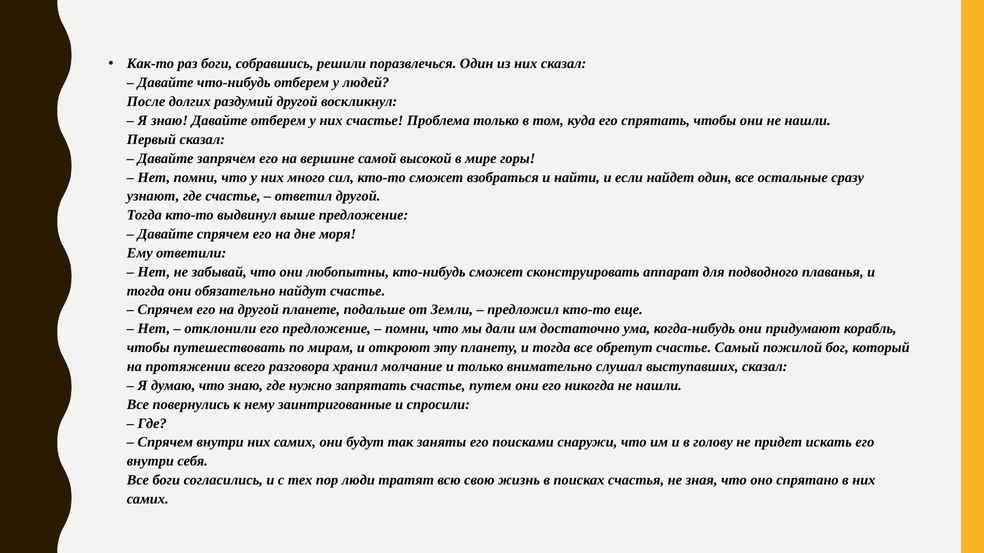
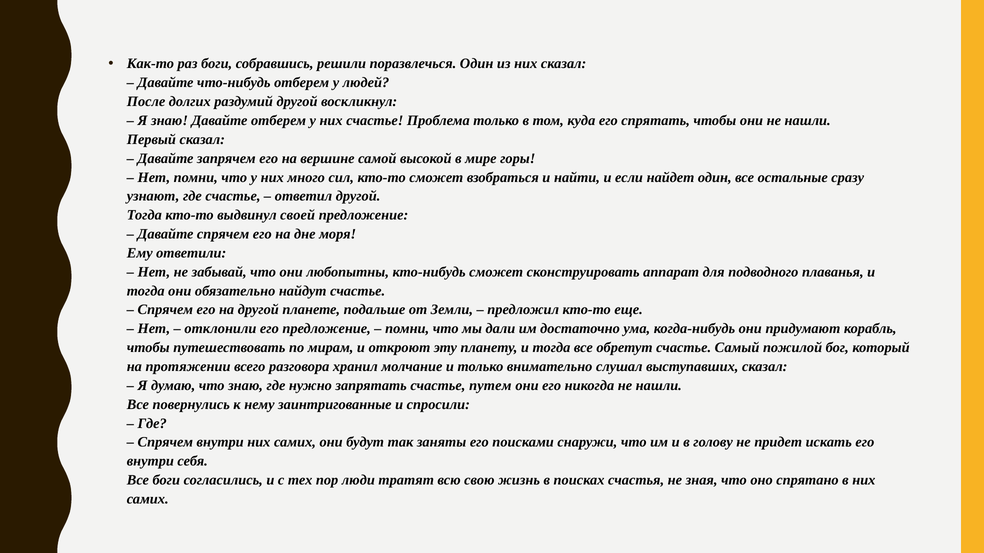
выше: выше -> своей
